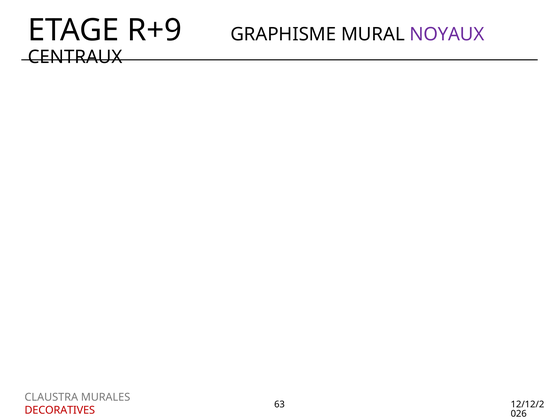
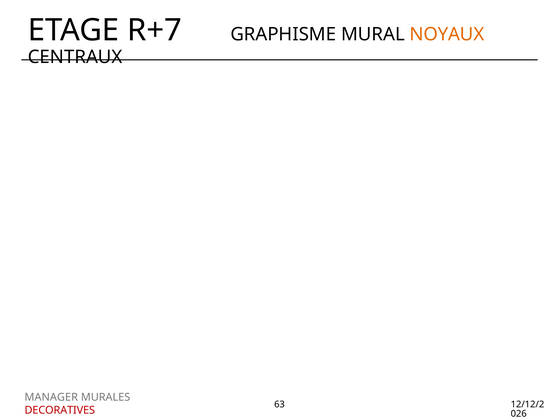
R+9: R+9 -> R+7
NOYAUX colour: purple -> orange
CLAUSTRA: CLAUSTRA -> MANAGER
